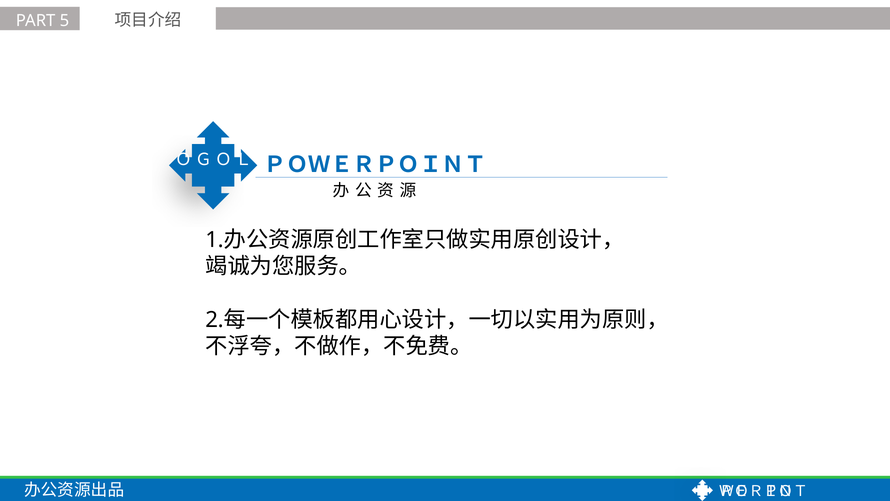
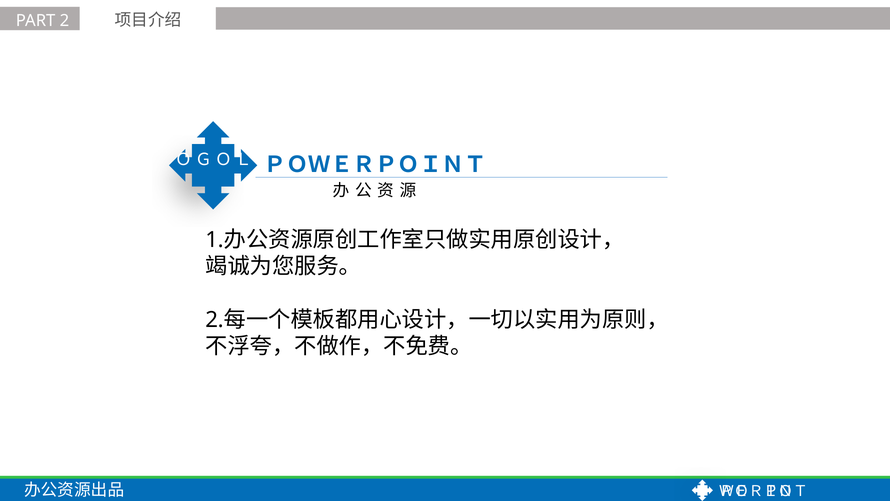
PART 5: 5 -> 2
